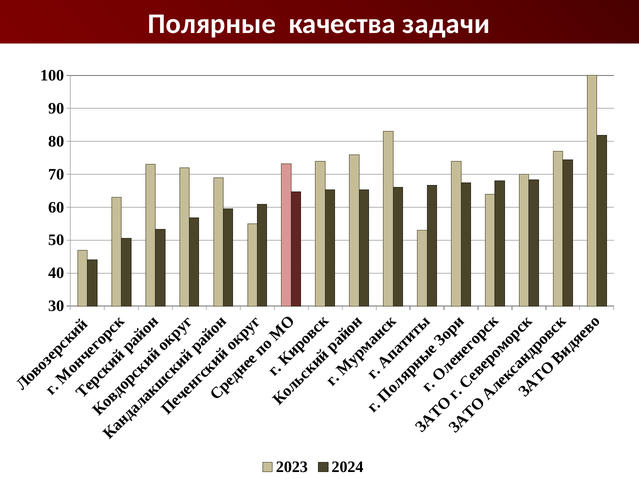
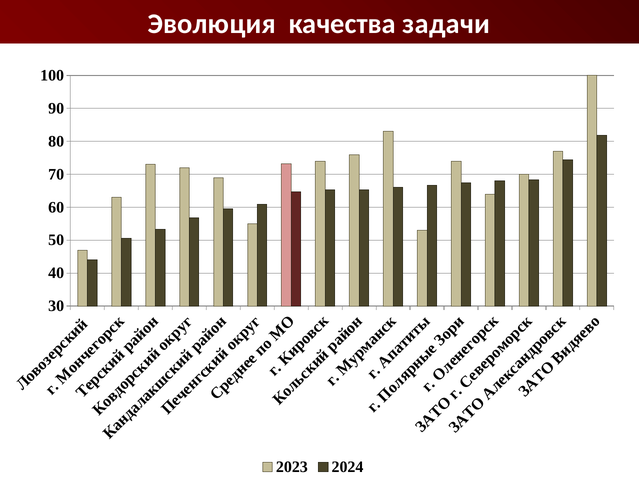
Полярные: Полярные -> Эволюция
